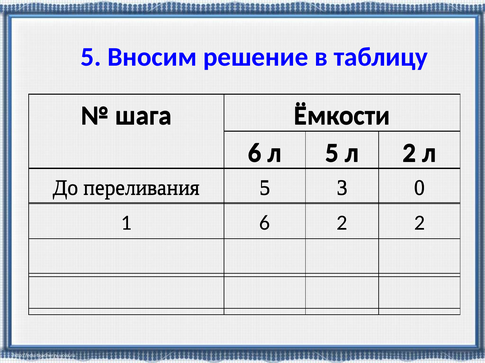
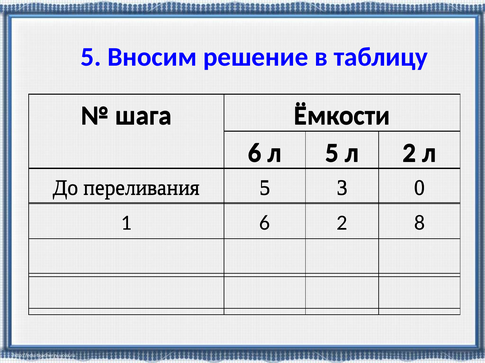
2 2: 2 -> 8
